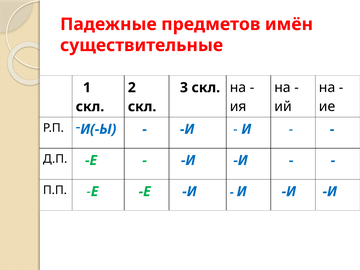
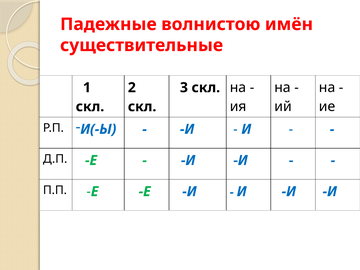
предметов: предметов -> волнистою
